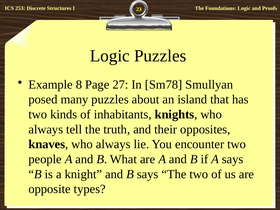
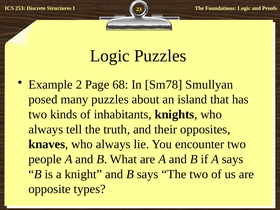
8: 8 -> 2
27: 27 -> 68
